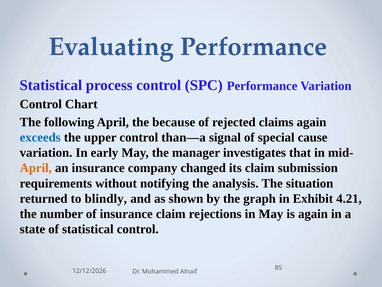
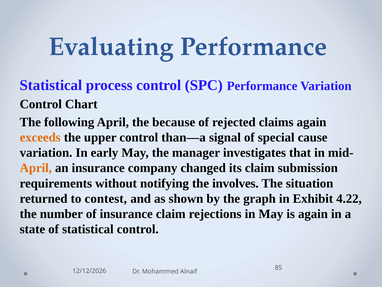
exceeds colour: blue -> orange
analysis: analysis -> involves
blindly: blindly -> contest
4.21: 4.21 -> 4.22
